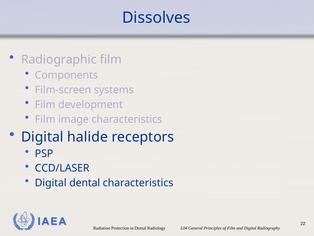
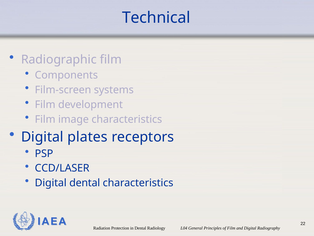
Dissolves: Dissolves -> Technical
halide: halide -> plates
